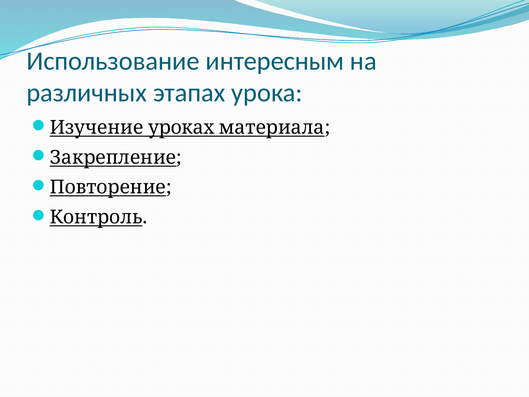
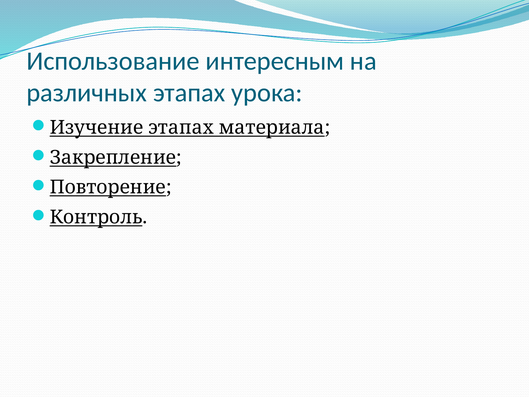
Изучение уроках: уроках -> этапах
